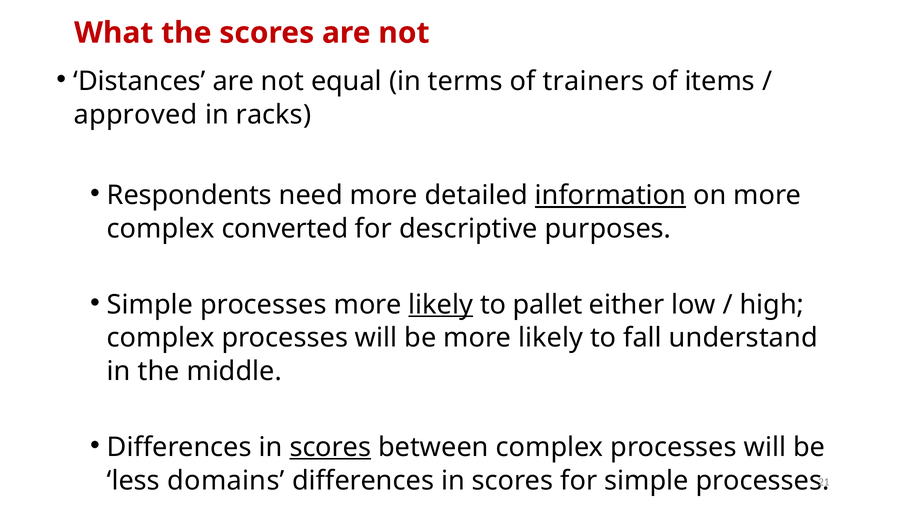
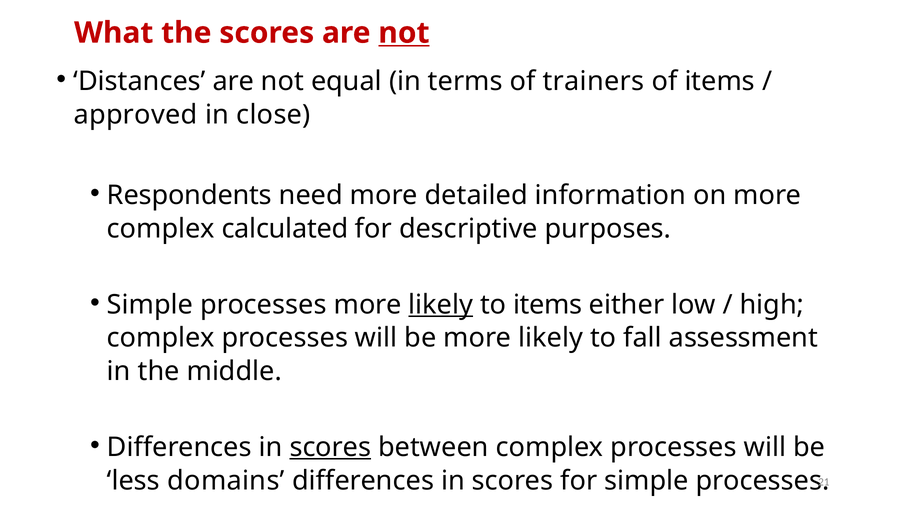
not at (404, 33) underline: none -> present
racks: racks -> close
information underline: present -> none
converted: converted -> calculated
to pallet: pallet -> items
understand: understand -> assessment
